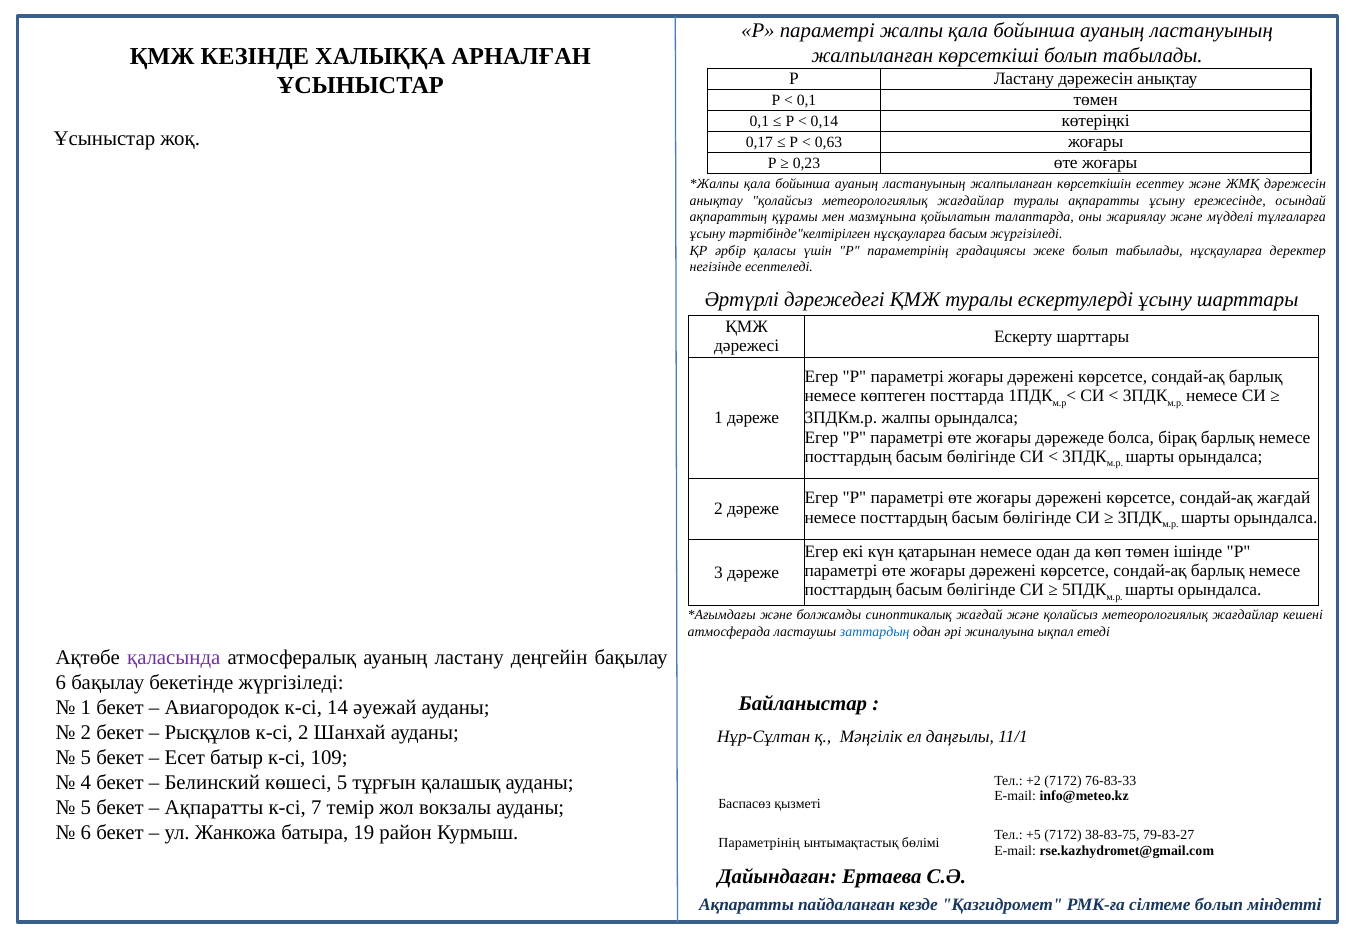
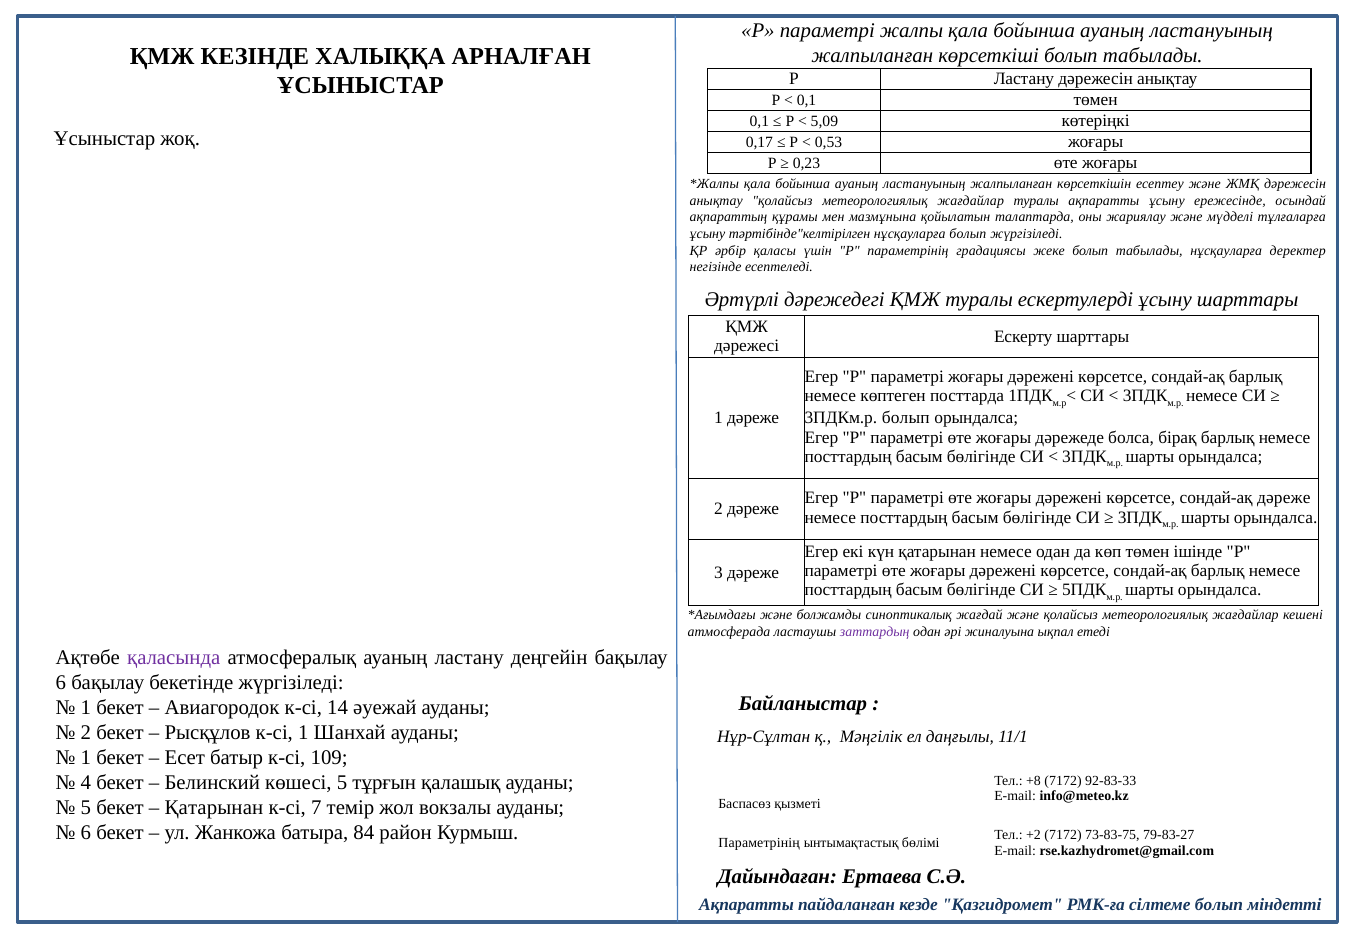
0,14: 0,14 -> 5,09
0,63: 0,63 -> 0,53
нұсқауларға басым: басым -> болып
3ПДКм.р жалпы: жалпы -> болып
сондай-ақ жағдай: жағдай -> дәреже
заттардың colour: blue -> purple
к-сі 2: 2 -> 1
5 at (86, 757): 5 -> 1
+2: +2 -> +8
76-83-33: 76-83-33 -> 92-83-33
Ақпаратты at (214, 807): Ақпаратты -> Қатарынан
19: 19 -> 84
+5: +5 -> +2
38-83-75: 38-83-75 -> 73-83-75
